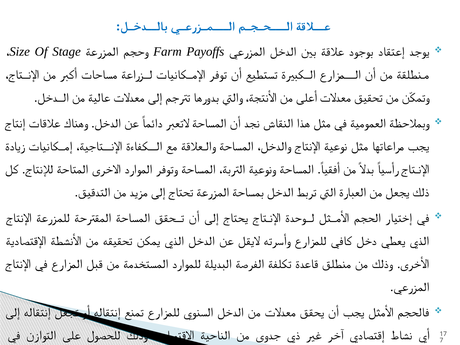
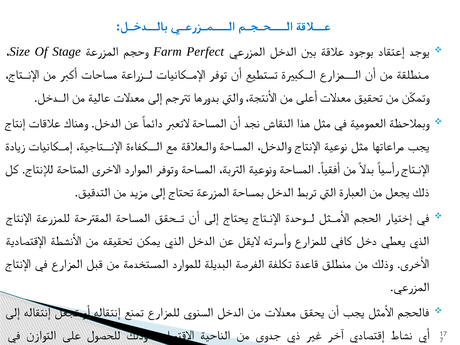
Payoffs: Payoffs -> Perfect
